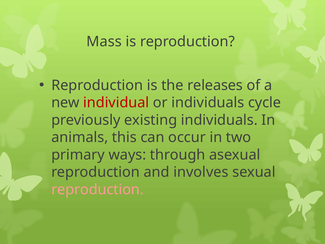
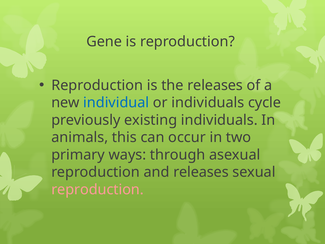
Mass: Mass -> Gene
individual colour: red -> blue
and involves: involves -> releases
